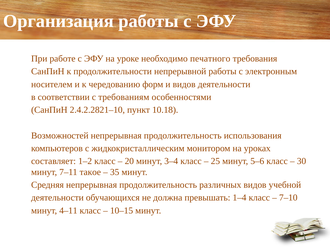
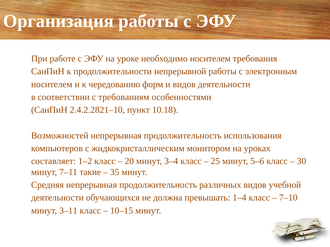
необходимо печатного: печатного -> носителем
такое: такое -> такие
4–11: 4–11 -> 3–11
